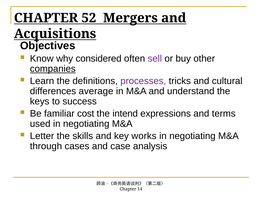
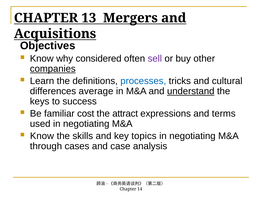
52: 52 -> 13
processes colour: purple -> blue
understand underline: none -> present
intend: intend -> attract
Letter at (42, 136): Letter -> Know
works: works -> topics
